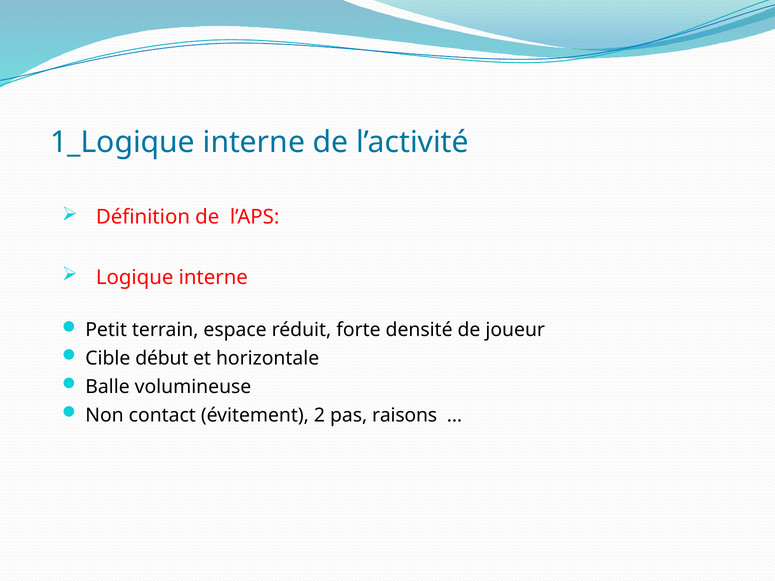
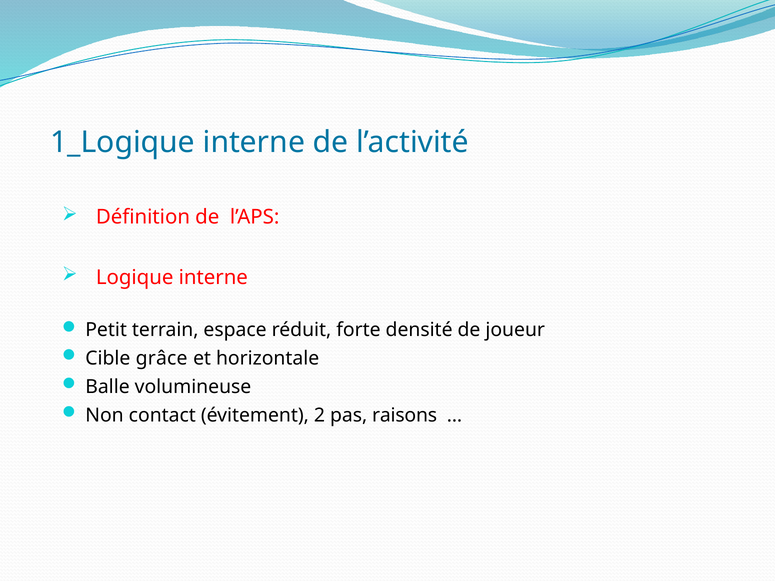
début: début -> grâce
